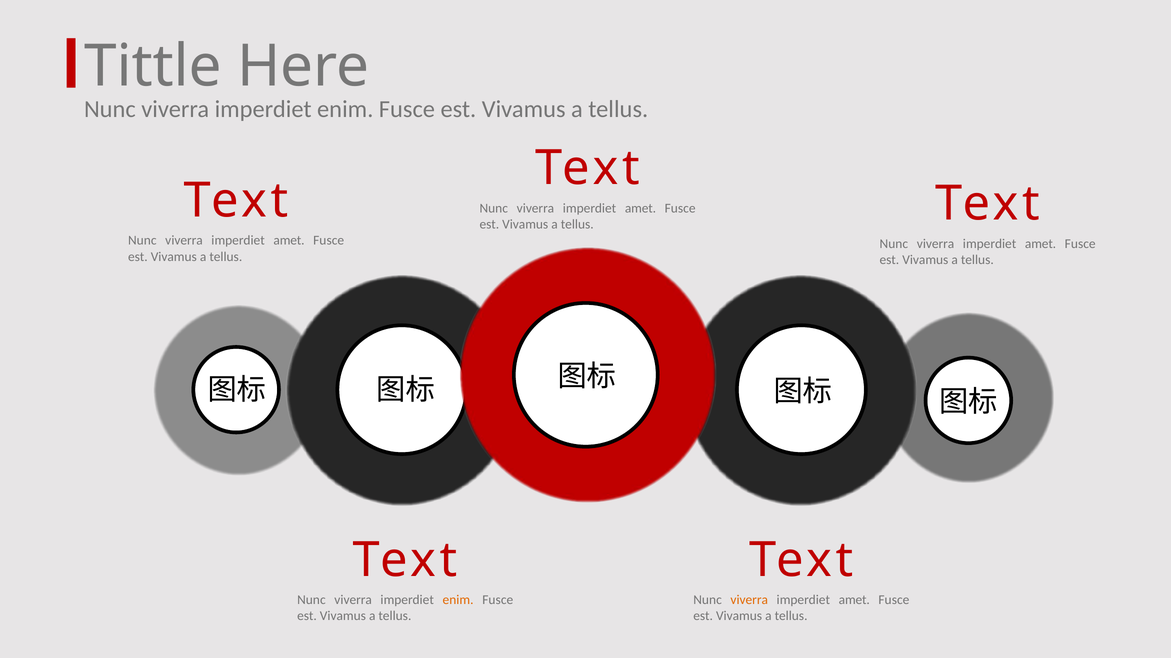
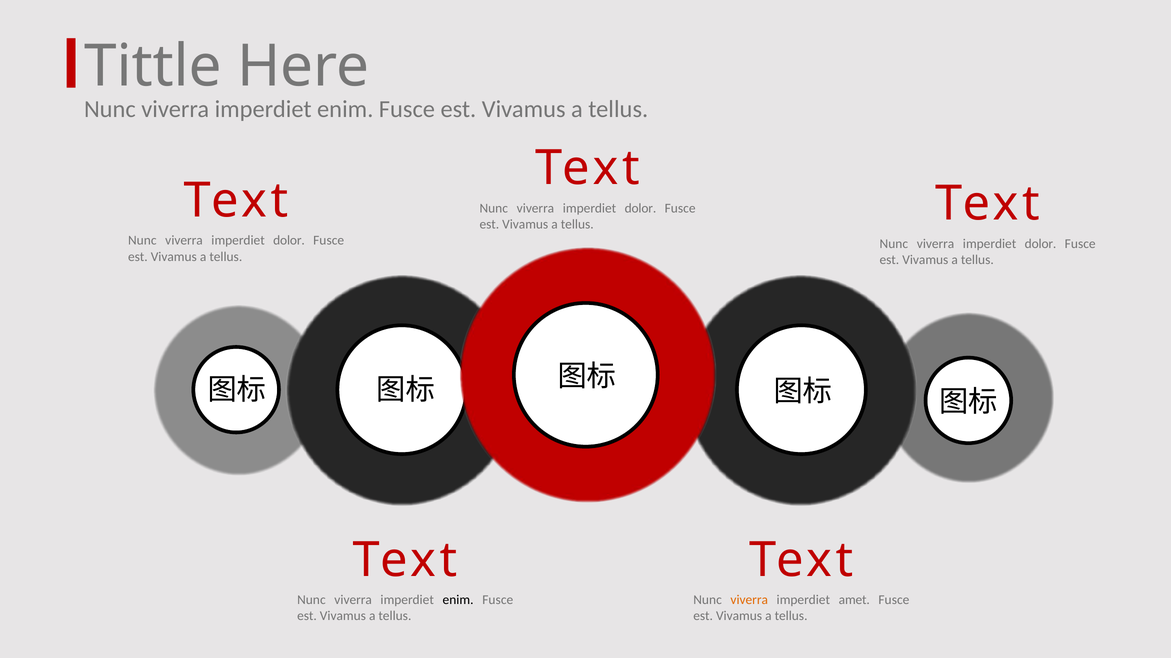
amet at (640, 209): amet -> dolor
amet at (289, 241): amet -> dolor
amet at (1041, 244): amet -> dolor
enim at (458, 601) colour: orange -> black
